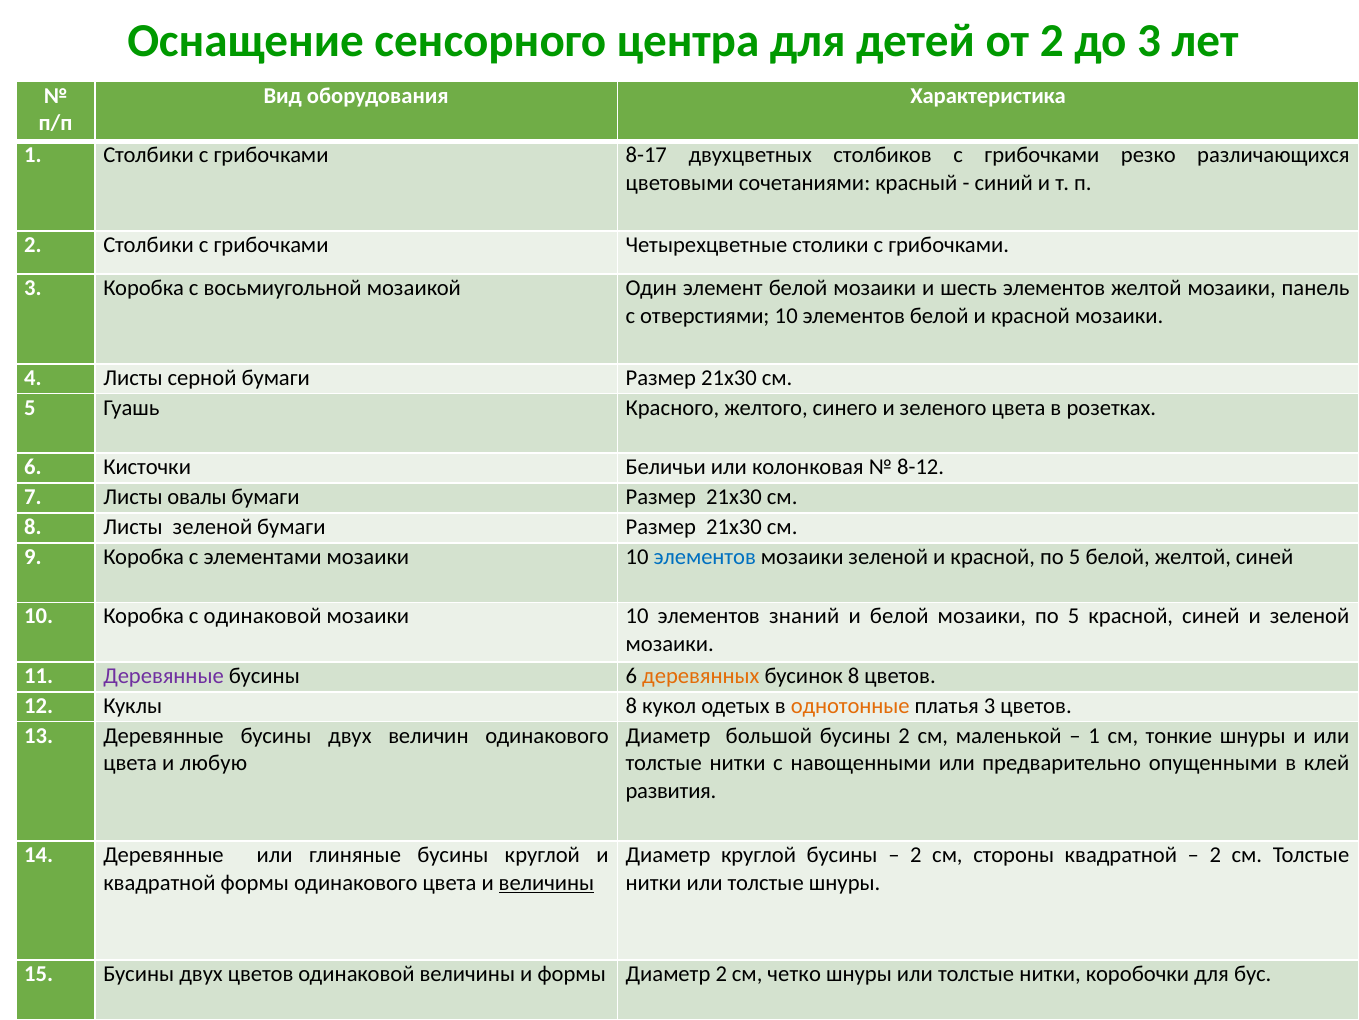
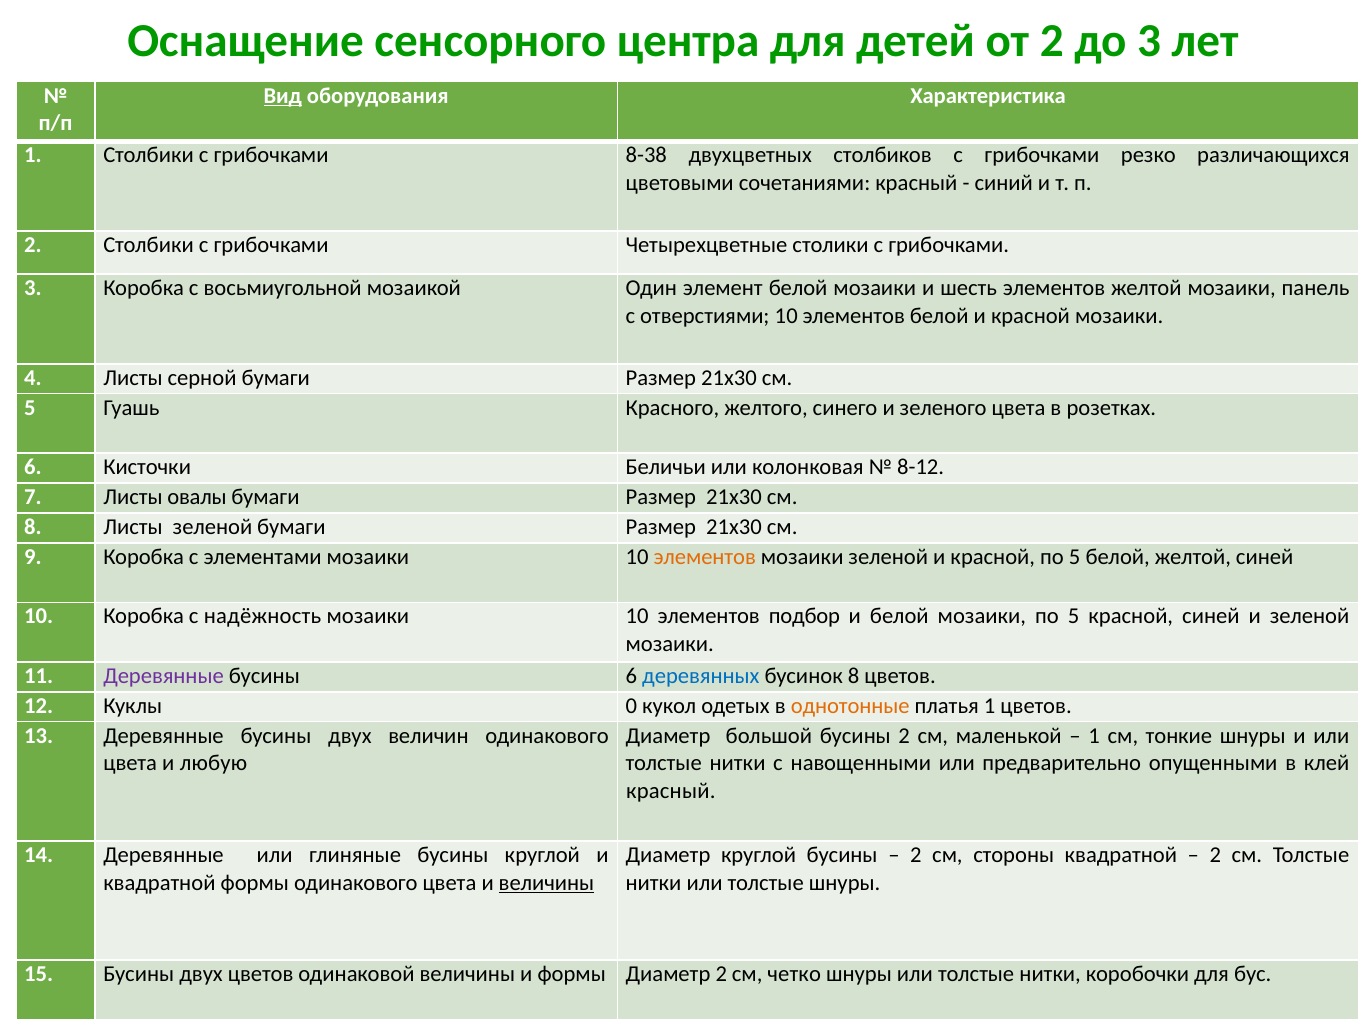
Вид underline: none -> present
8-17: 8-17 -> 8-38
элементов at (705, 556) colour: blue -> orange
с одинаковой: одинаковой -> надёжность
знаний: знаний -> подбор
деревянных colour: orange -> blue
Куклы 8: 8 -> 0
платья 3: 3 -> 1
развития at (671, 790): развития -> красный
